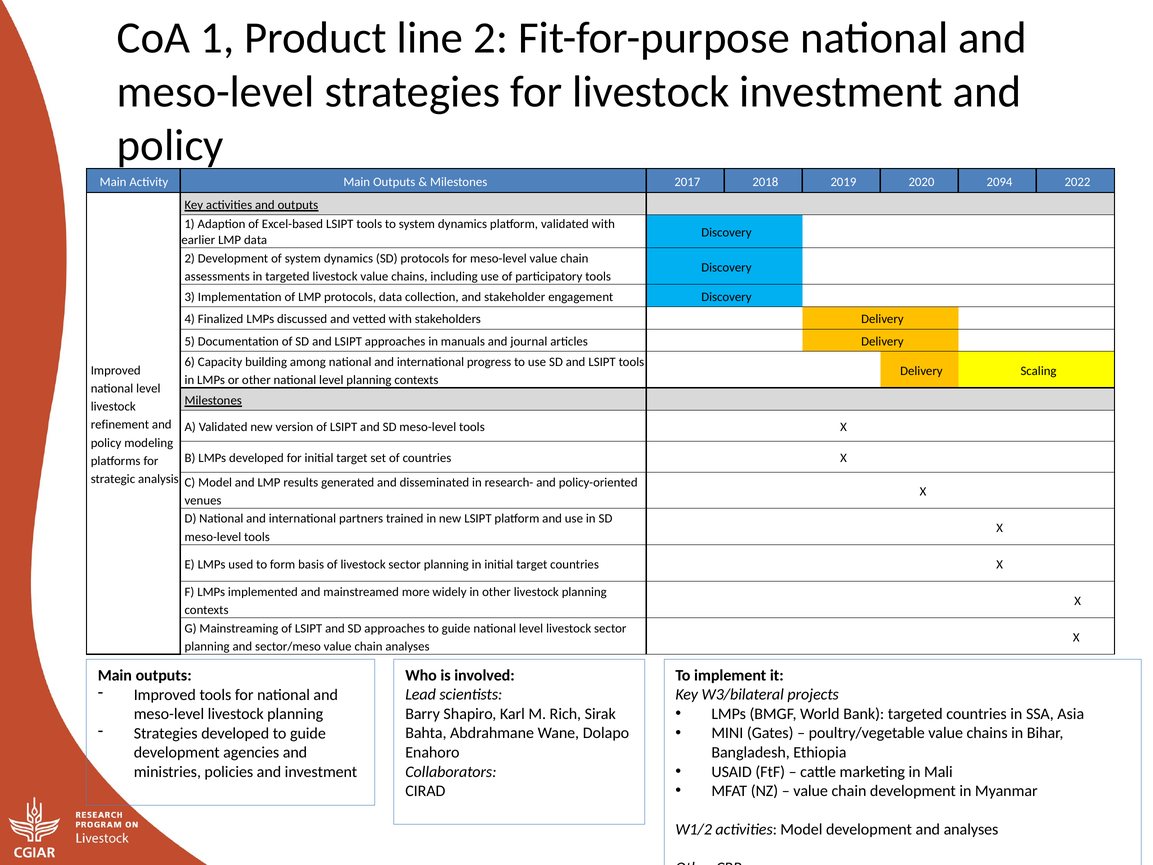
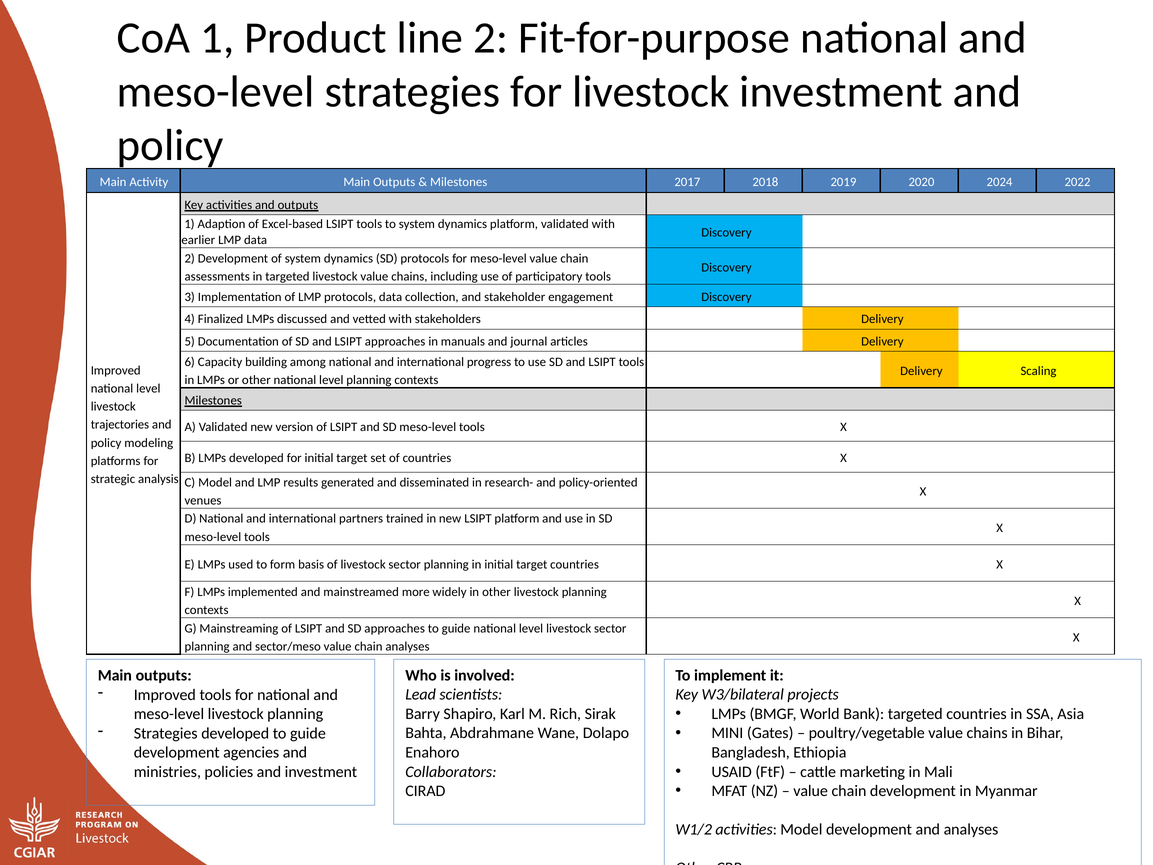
2094: 2094 -> 2024
refinement: refinement -> trajectories
